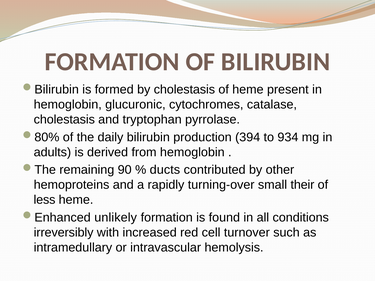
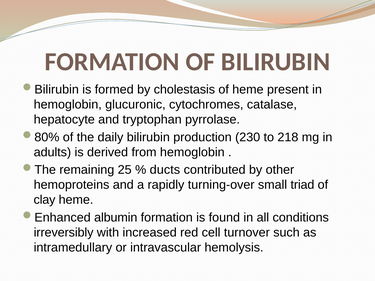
cholestasis at (64, 120): cholestasis -> hepatocyte
394: 394 -> 230
934: 934 -> 218
90: 90 -> 25
their: their -> triad
less: less -> clay
unlikely: unlikely -> albumin
